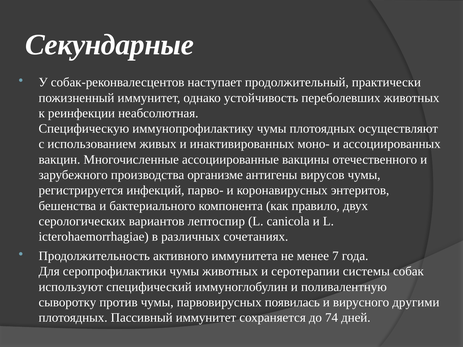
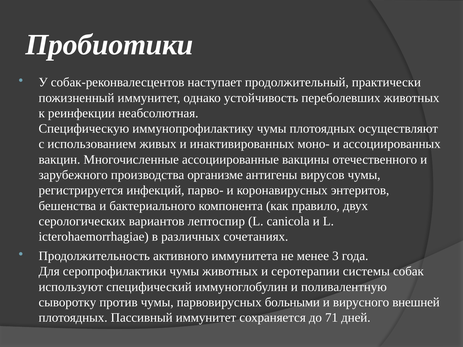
Секундарные: Секундарные -> Пробиотики
7: 7 -> 3
появилась: появилась -> больными
другими: другими -> внешней
74: 74 -> 71
